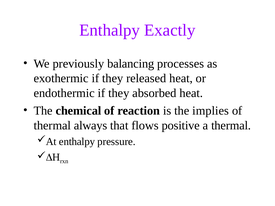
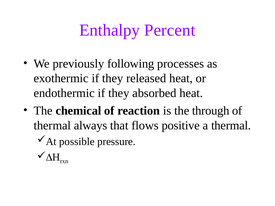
Exactly: Exactly -> Percent
balancing: balancing -> following
implies: implies -> through
enthalpy at (77, 142): enthalpy -> possible
